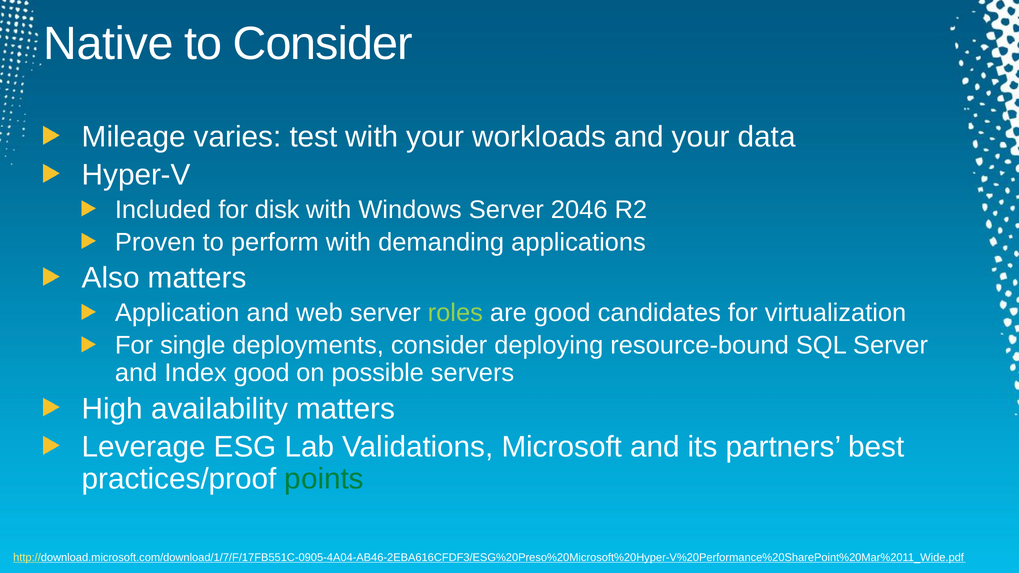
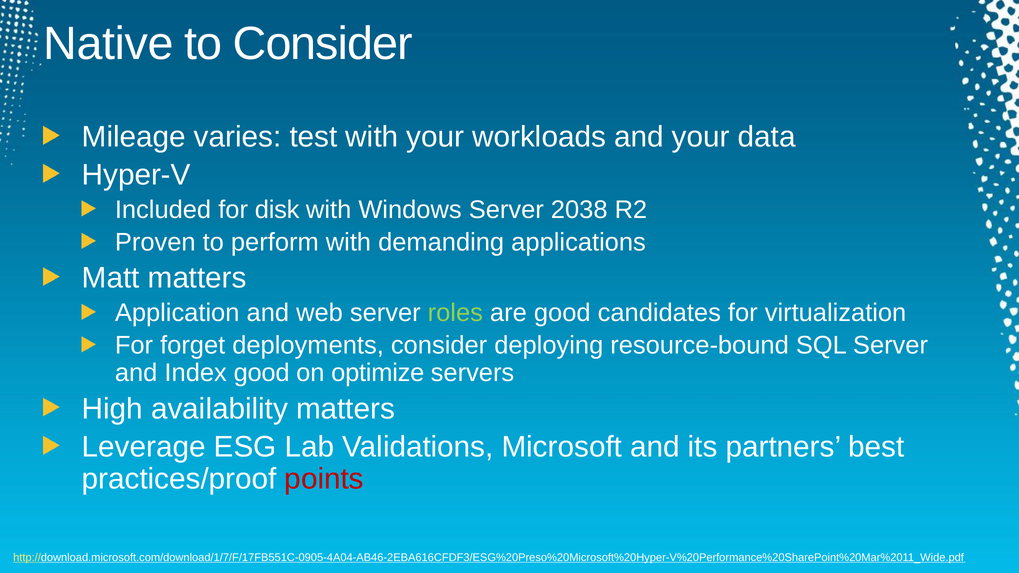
2046: 2046 -> 2038
Also: Also -> Matt
single: single -> forget
possible: possible -> optimize
points colour: green -> red
